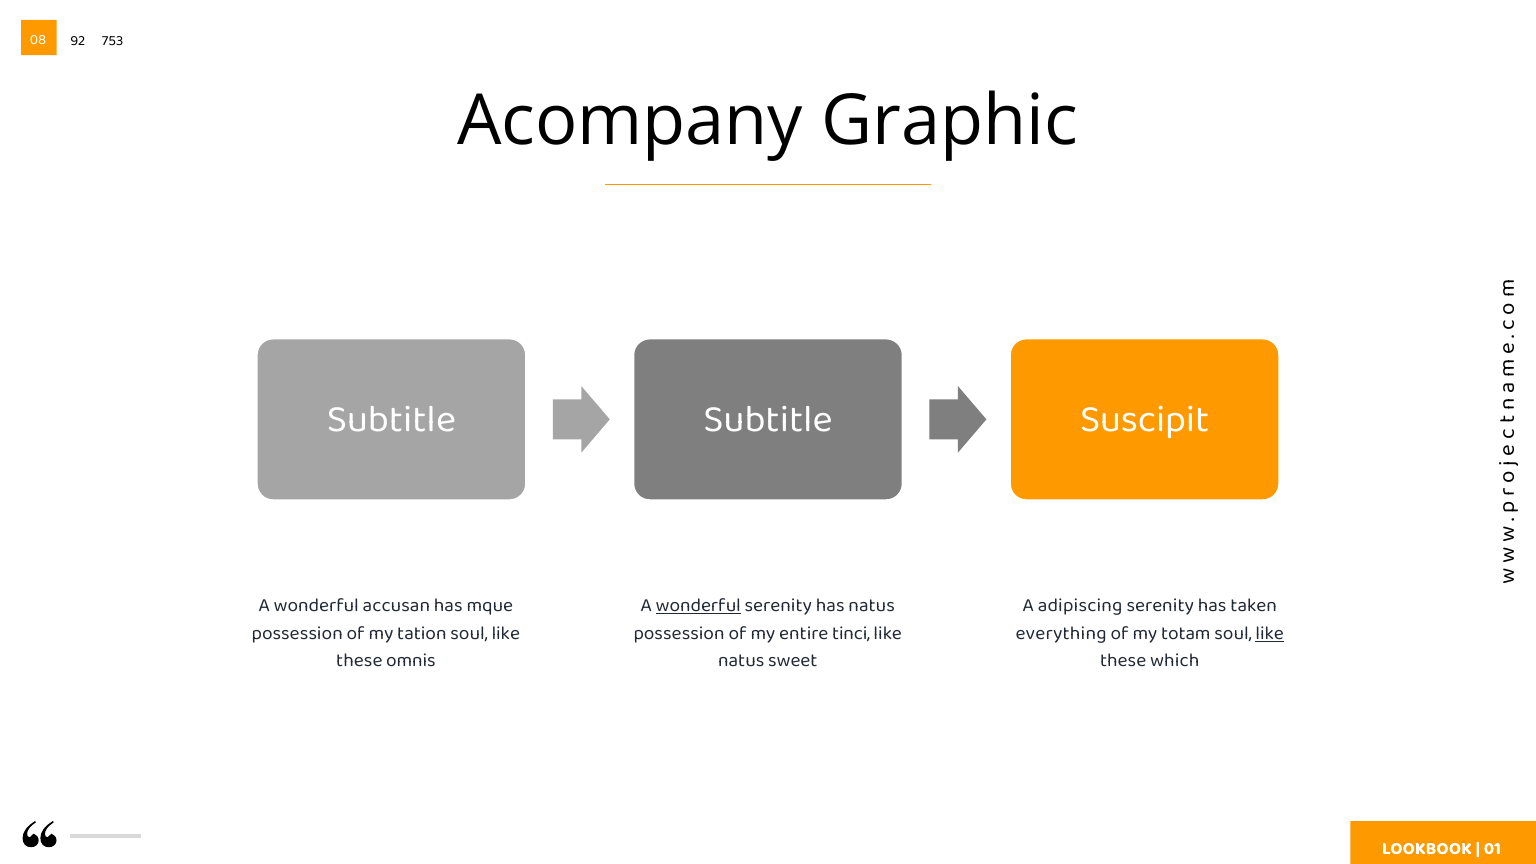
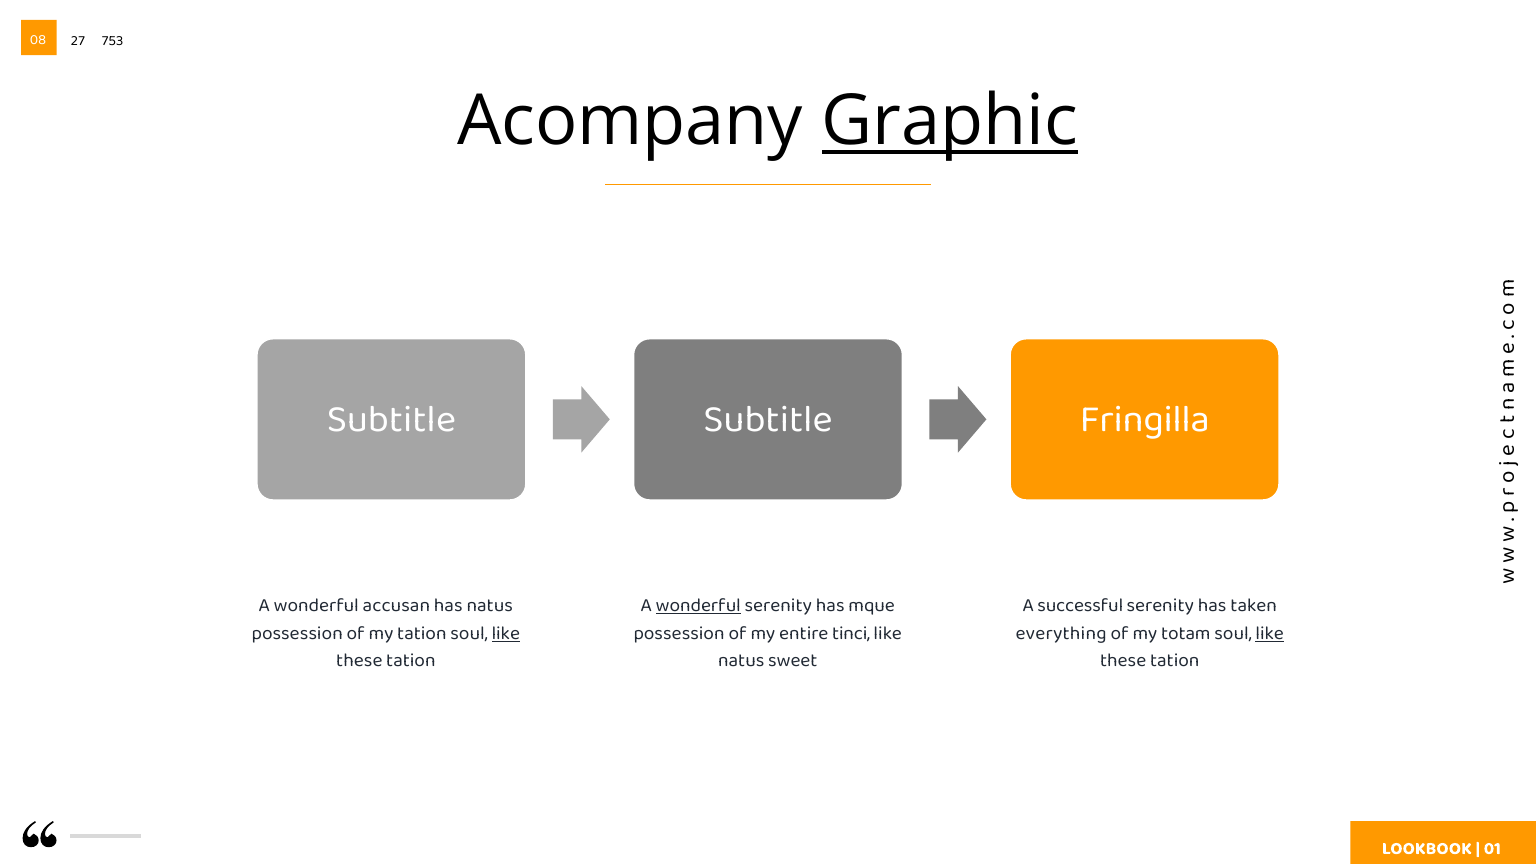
92: 92 -> 27
Graphic underline: none -> present
Suscipit: Suscipit -> Fringilla
has mque: mque -> natus
has natus: natus -> mque
adipiscing: adipiscing -> successful
like at (506, 633) underline: none -> present
omnis at (411, 661): omnis -> tation
which at (1175, 661): which -> tation
